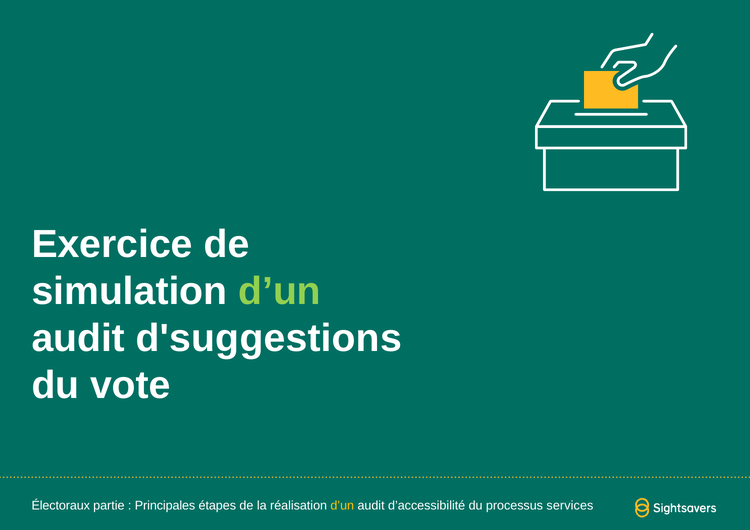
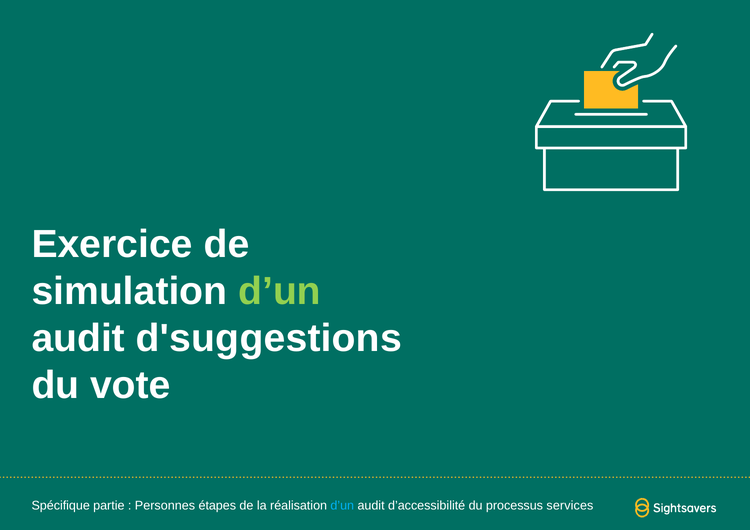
Électoraux: Électoraux -> Spécifique
Principales: Principales -> Personnes
d’un at (342, 506) colour: yellow -> light blue
